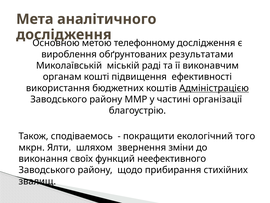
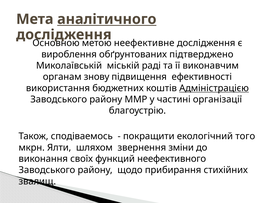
аналітичного underline: none -> present
телефонному: телефонному -> неефективне
результатами: результатами -> підтверджено
кошті: кошті -> знову
